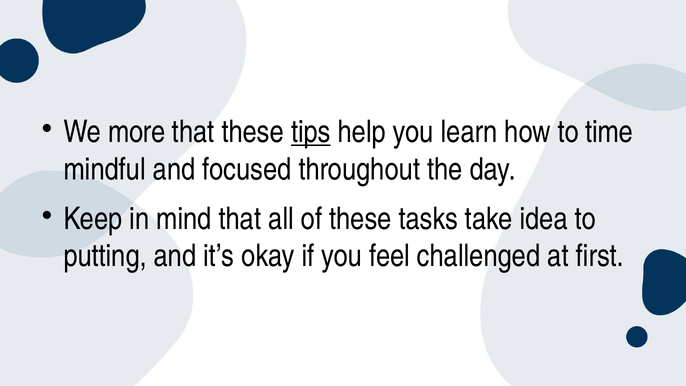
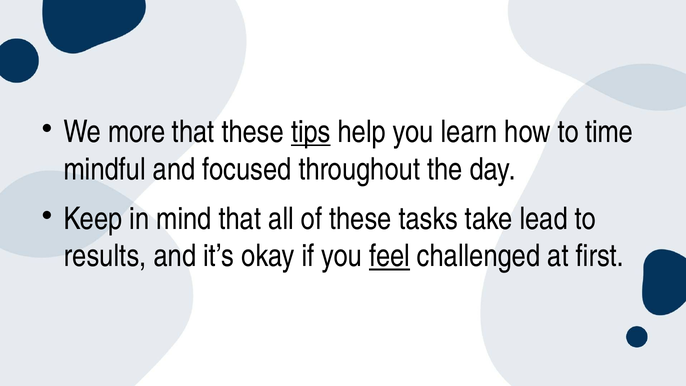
idea: idea -> lead
putting: putting -> results
feel underline: none -> present
